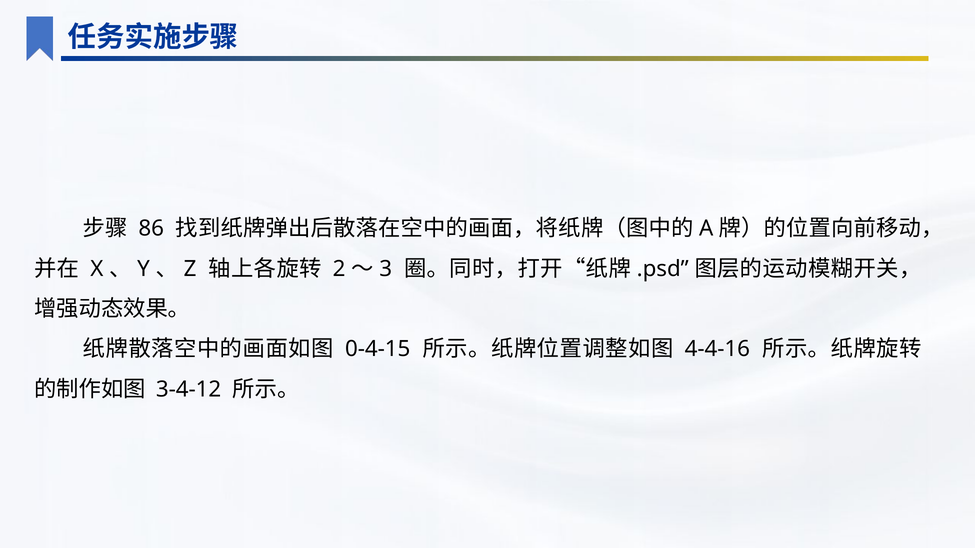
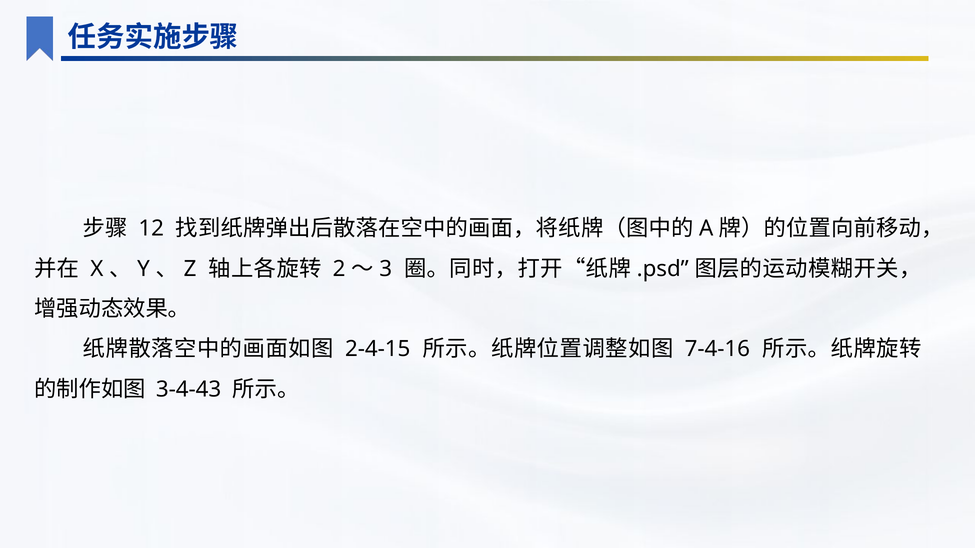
86: 86 -> 12
0-4-15: 0-4-15 -> 2-4-15
4-4-16: 4-4-16 -> 7-4-16
3-4-12: 3-4-12 -> 3-4-43
